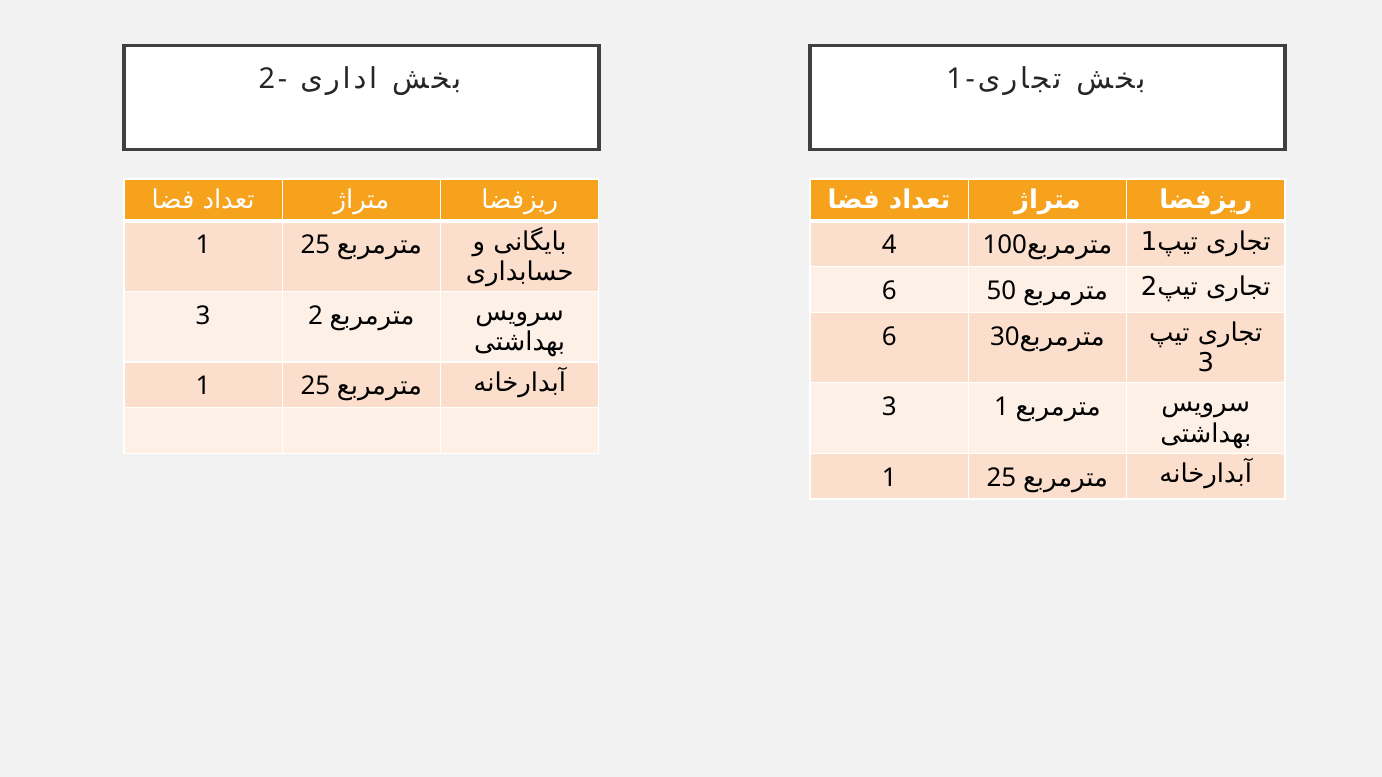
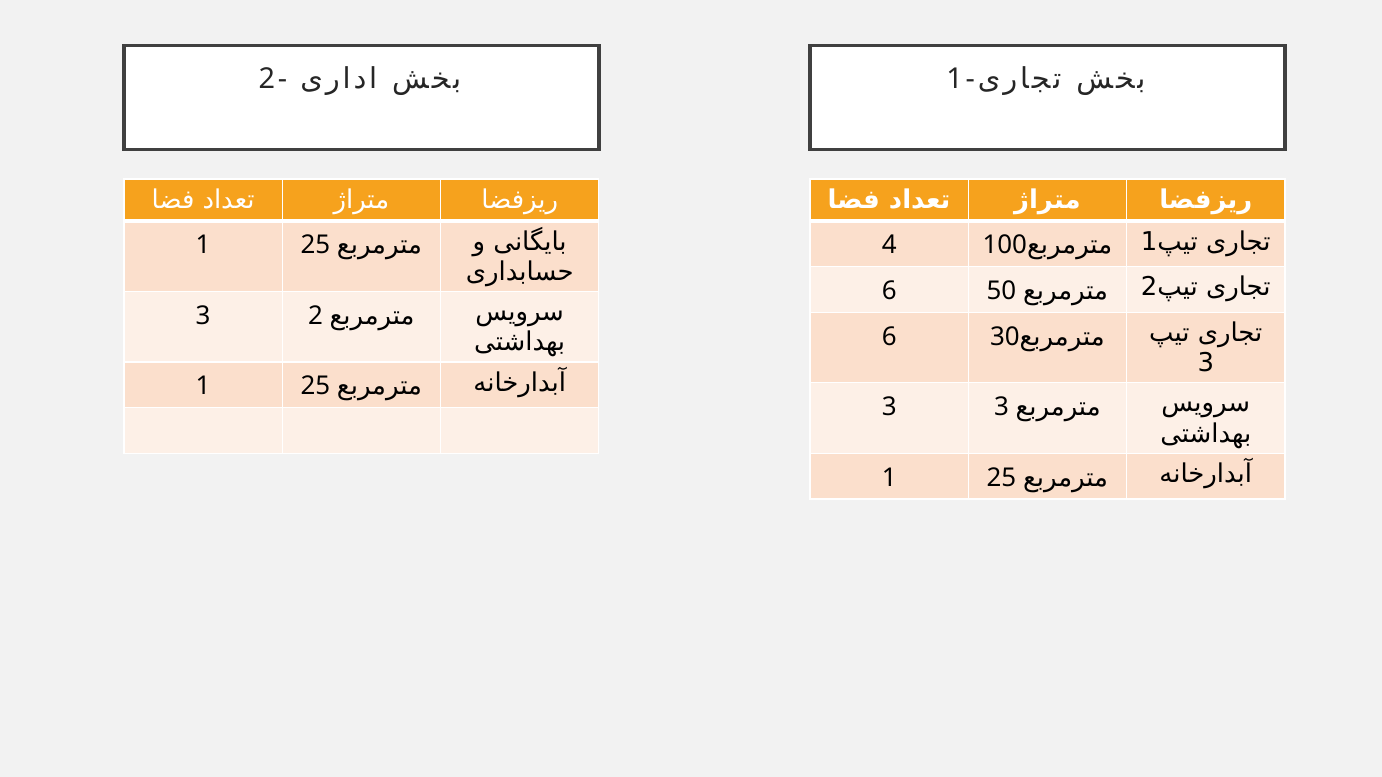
1 at (1002, 407): 1 -> 3
